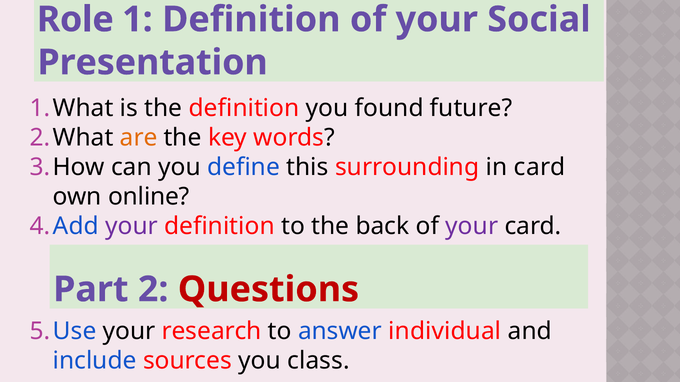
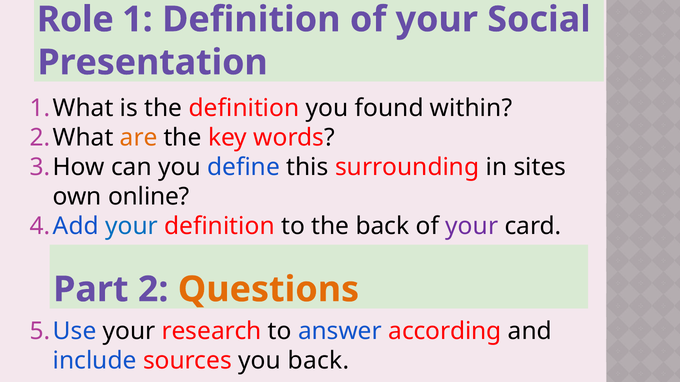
future: future -> within
in card: card -> sites
your at (131, 226) colour: purple -> blue
Questions colour: red -> orange
individual: individual -> according
you class: class -> back
